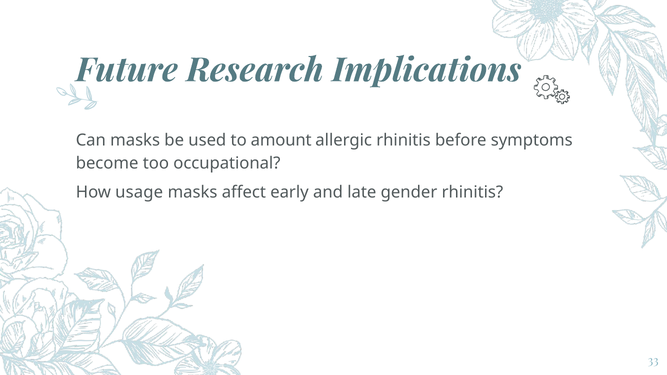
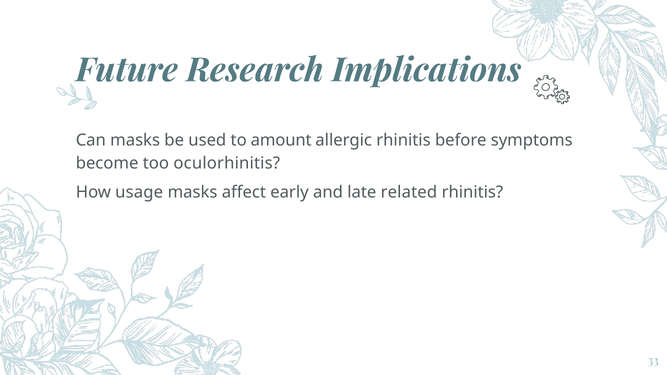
occupational: occupational -> oculorhinitis
gender: gender -> related
